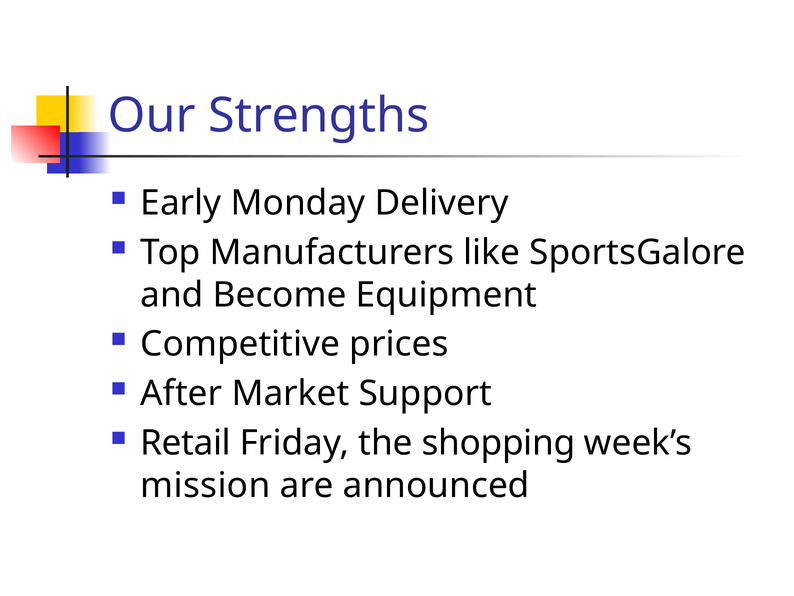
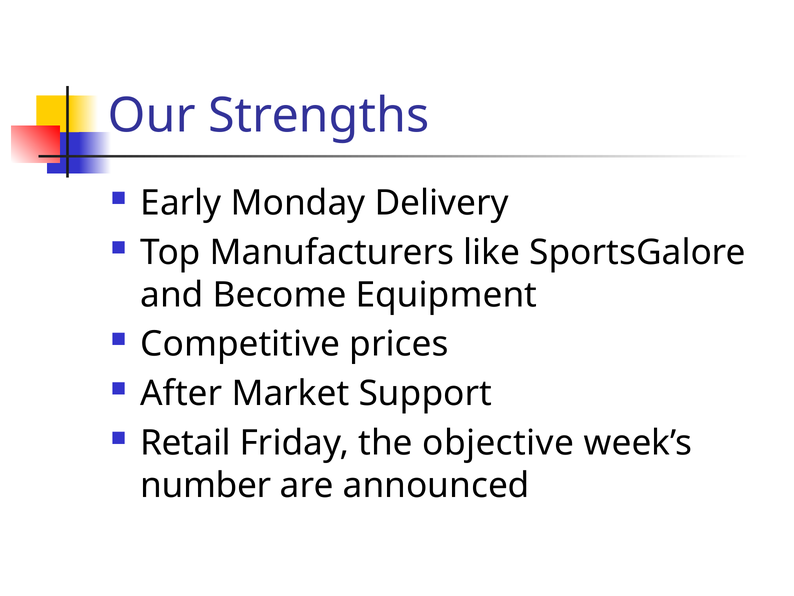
shopping: shopping -> objective
mission: mission -> number
